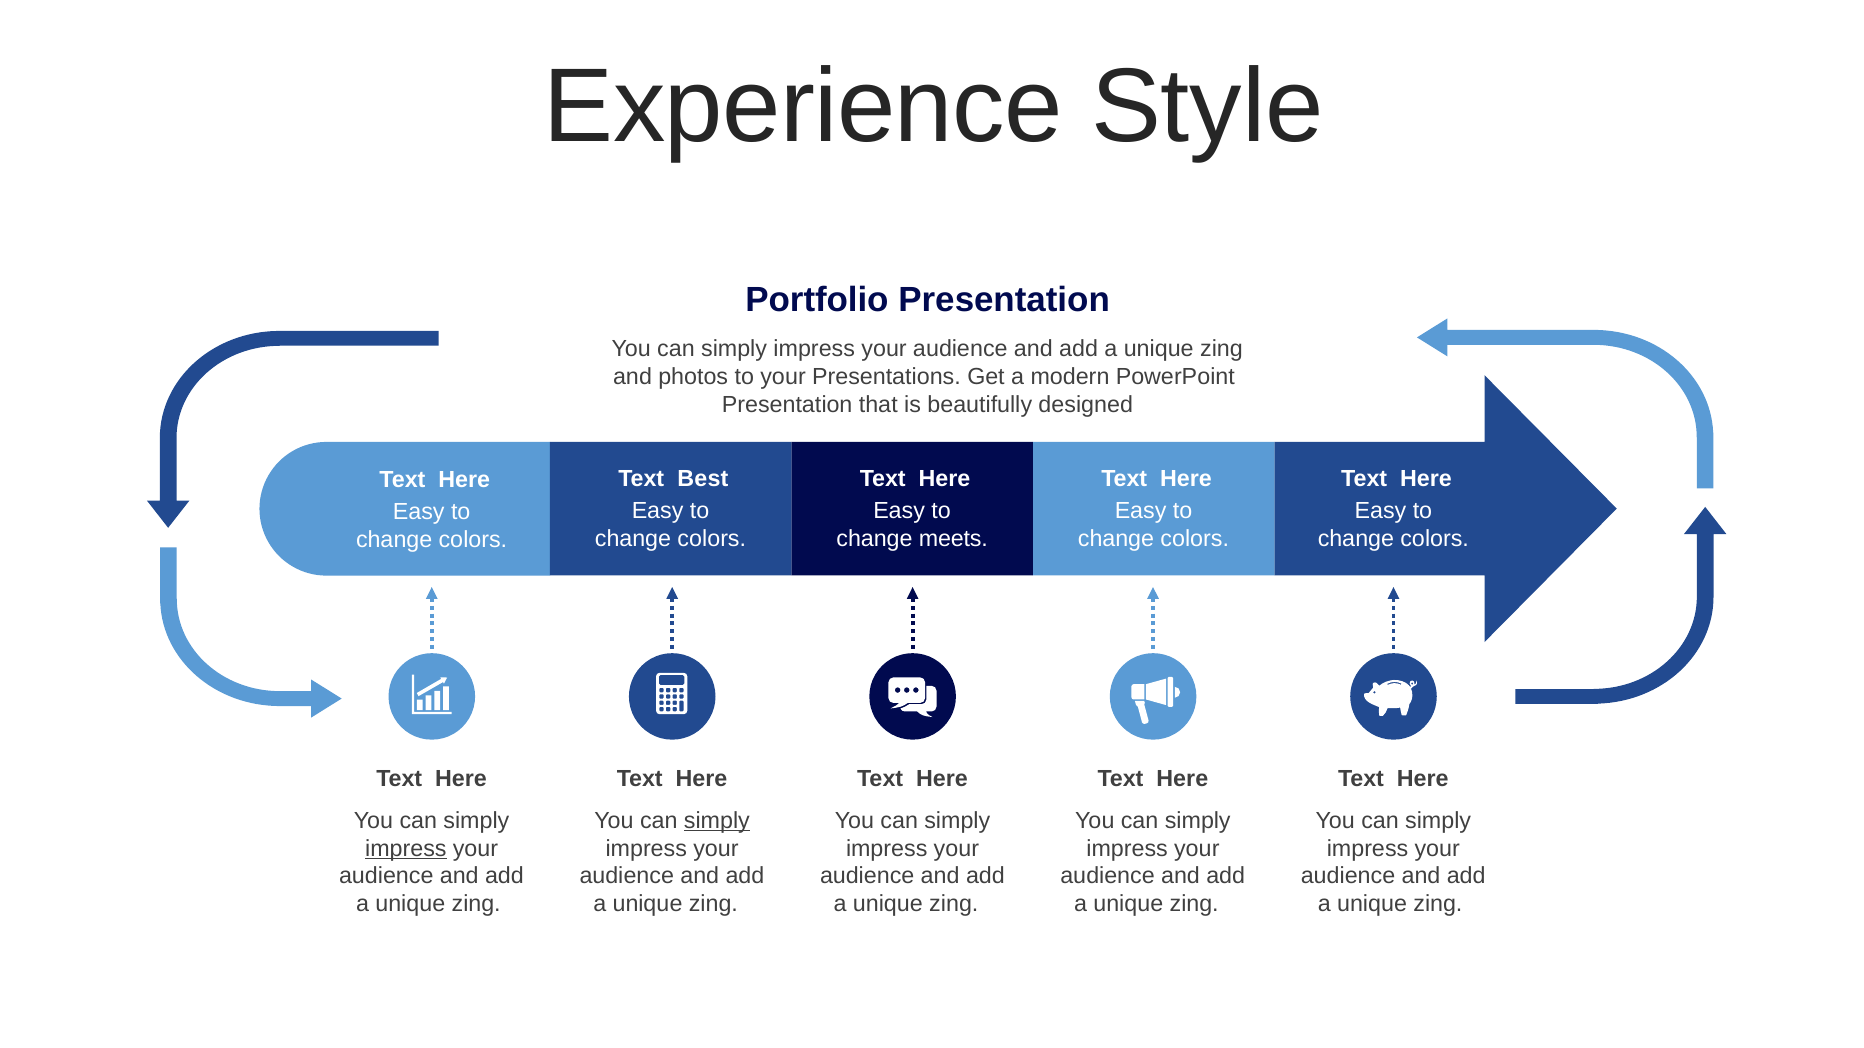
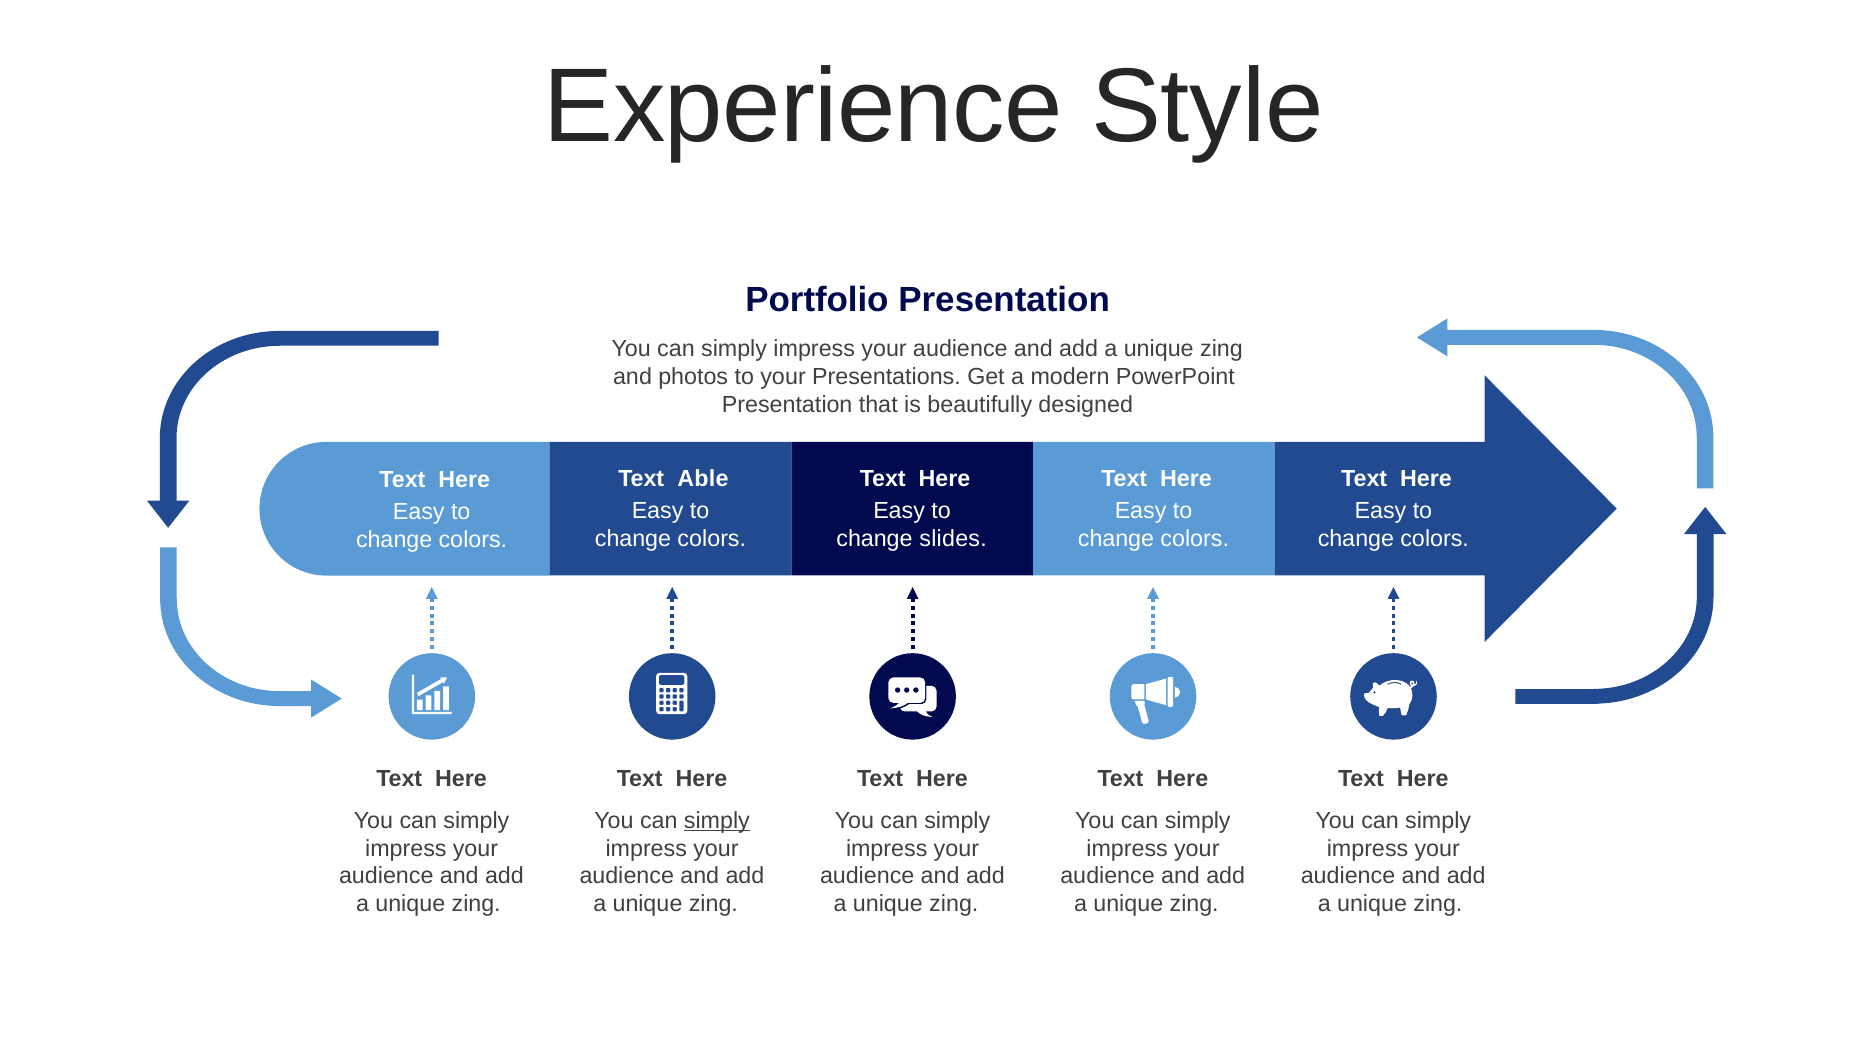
Best: Best -> Able
meets: meets -> slides
impress at (406, 849) underline: present -> none
